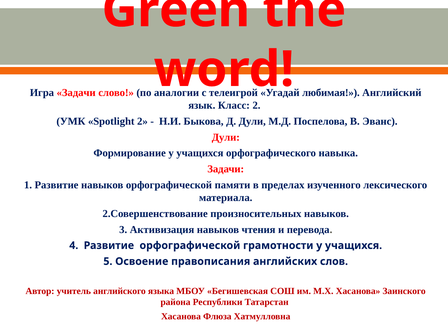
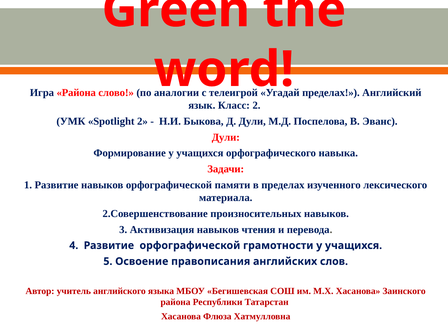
Игра Задачи: Задачи -> Района
любимая at (331, 93): любимая -> пределах
